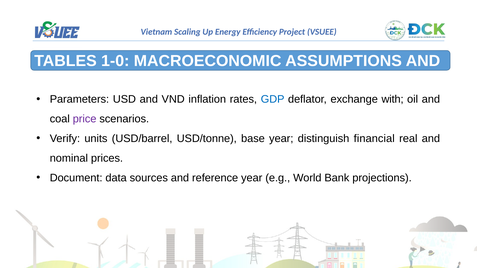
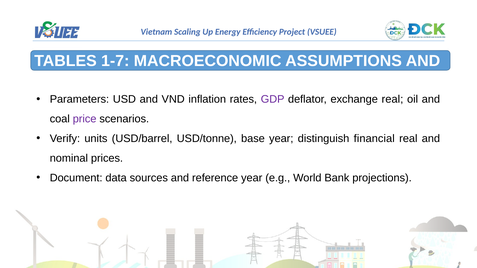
1-0: 1-0 -> 1-7
GDP colour: blue -> purple
exchange with: with -> real
